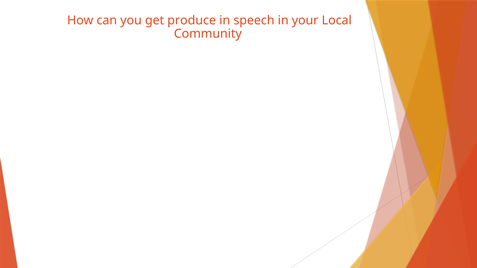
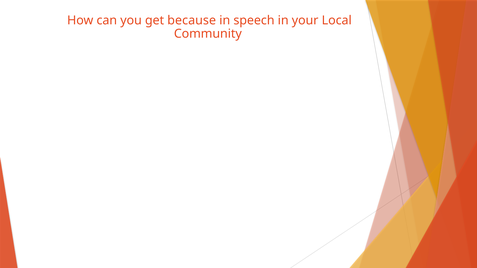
produce: produce -> because
